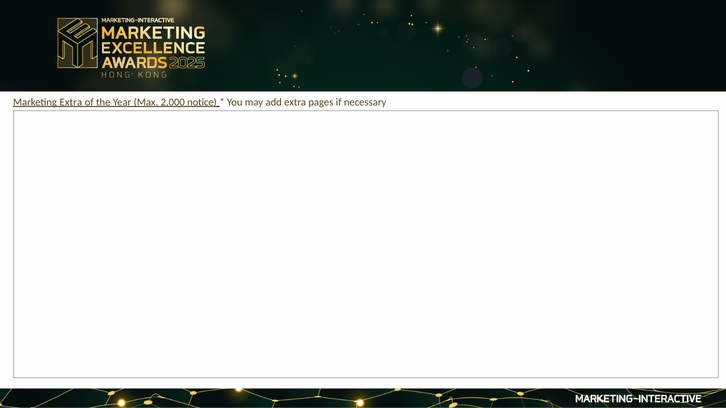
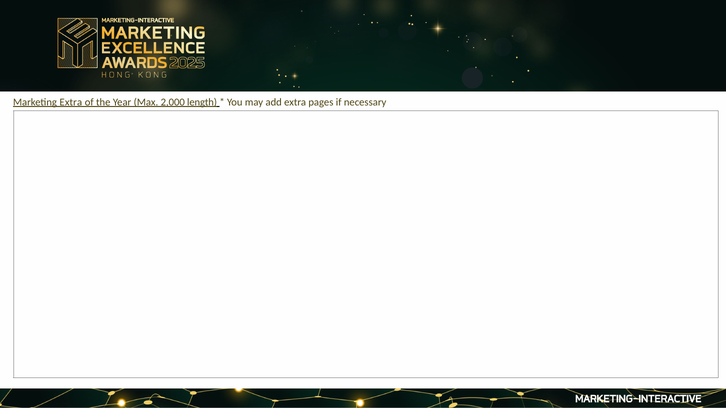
notice: notice -> length
